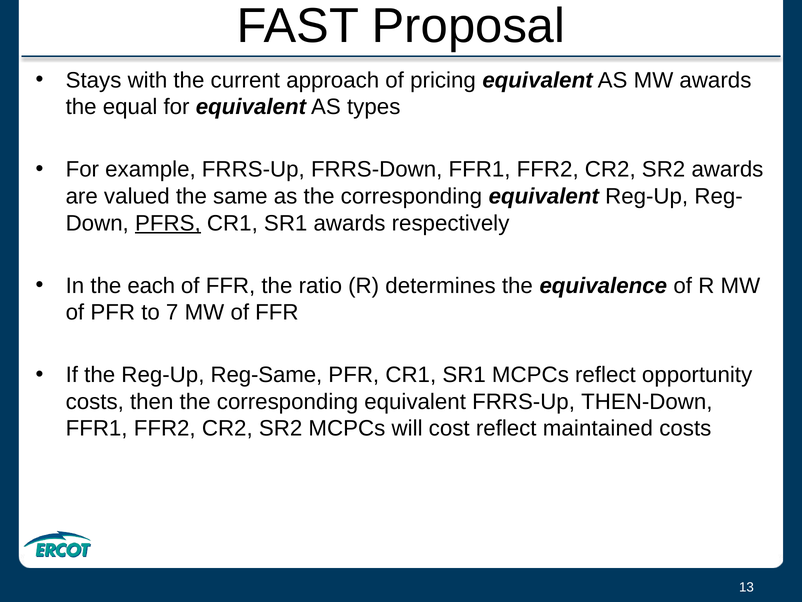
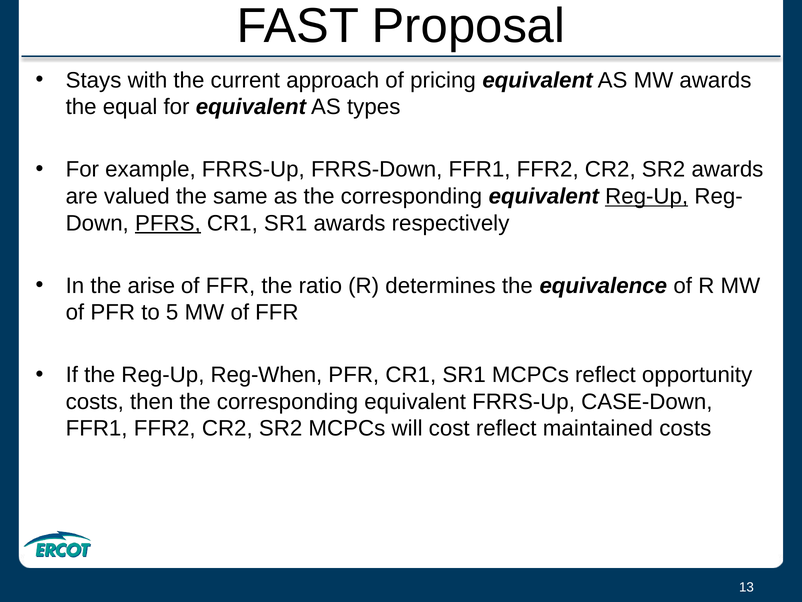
Reg-Up at (647, 196) underline: none -> present
each: each -> arise
7: 7 -> 5
Reg-Same: Reg-Same -> Reg-When
THEN-Down: THEN-Down -> CASE-Down
